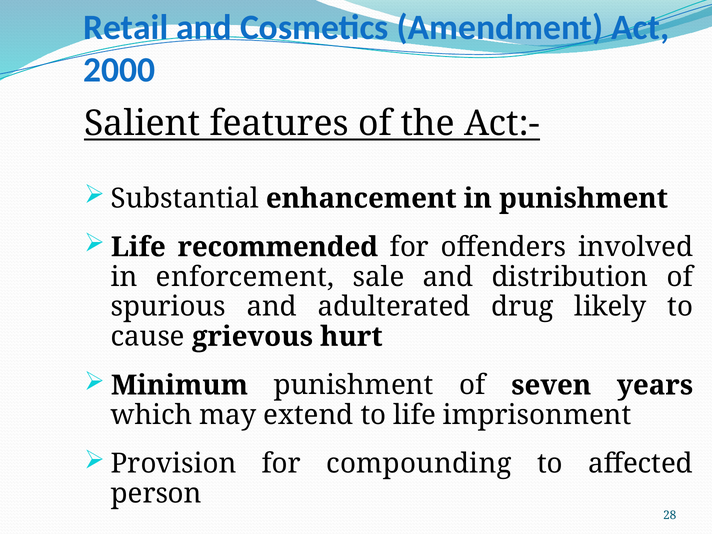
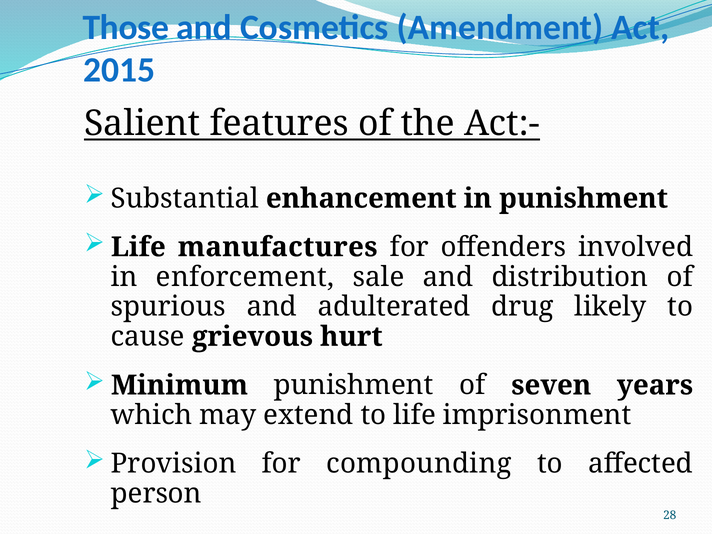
Retail: Retail -> Those
2000: 2000 -> 2015
recommended: recommended -> manufactures
